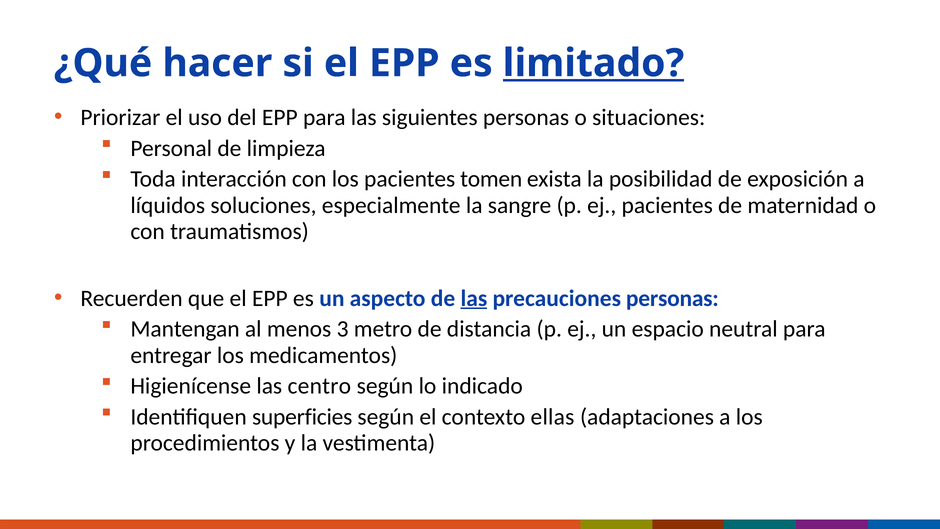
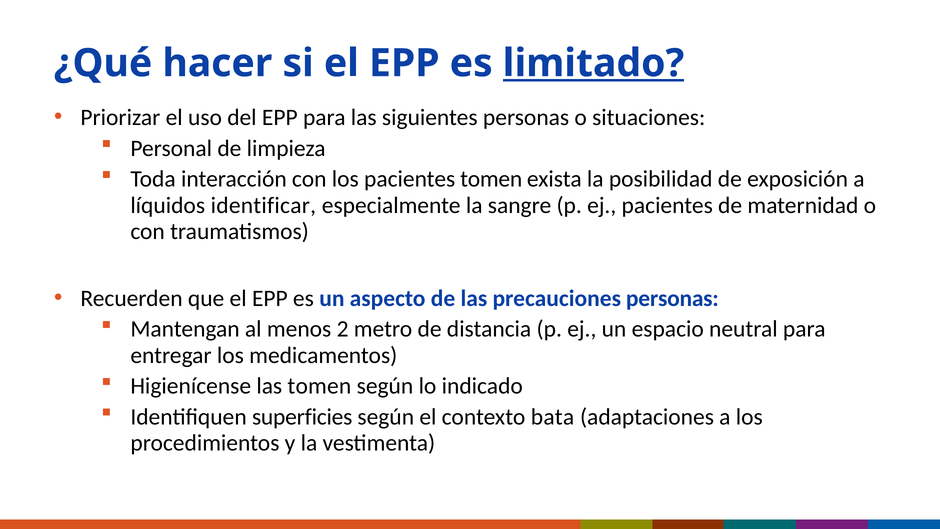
soluciones: soluciones -> identificar
las at (474, 298) underline: present -> none
3: 3 -> 2
las centro: centro -> tomen
ellas: ellas -> bata
